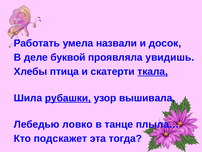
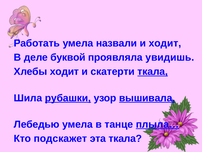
и досок: досок -> ходит
Хлебы птица: птица -> ходит
вышивала underline: none -> present
Лебедью ловко: ловко -> умела
плыла… underline: none -> present
эта тогда: тогда -> ткала
